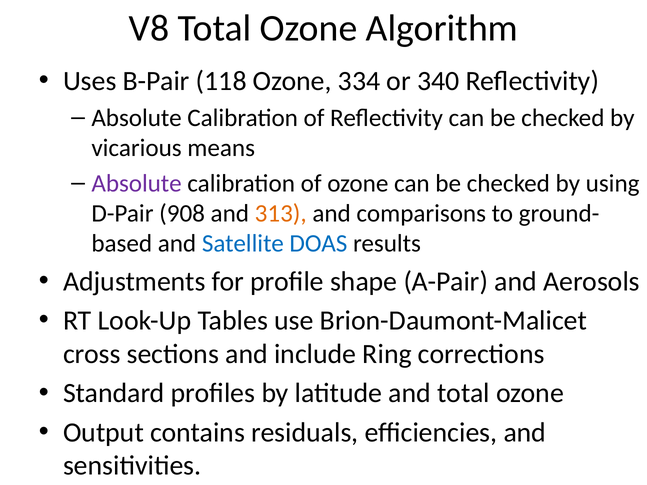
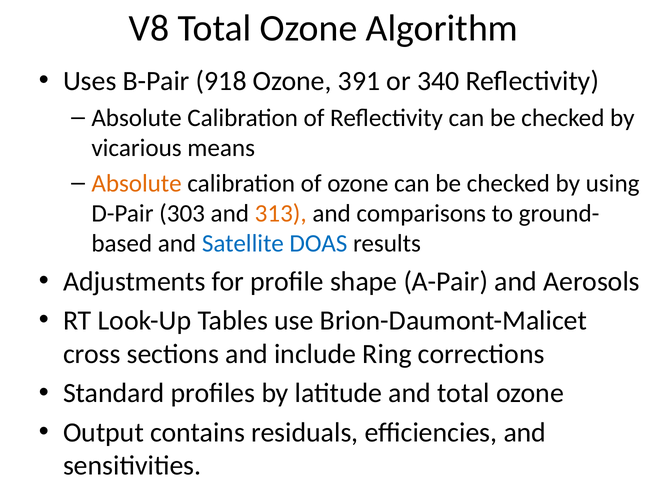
118: 118 -> 918
334: 334 -> 391
Absolute at (137, 183) colour: purple -> orange
908: 908 -> 303
